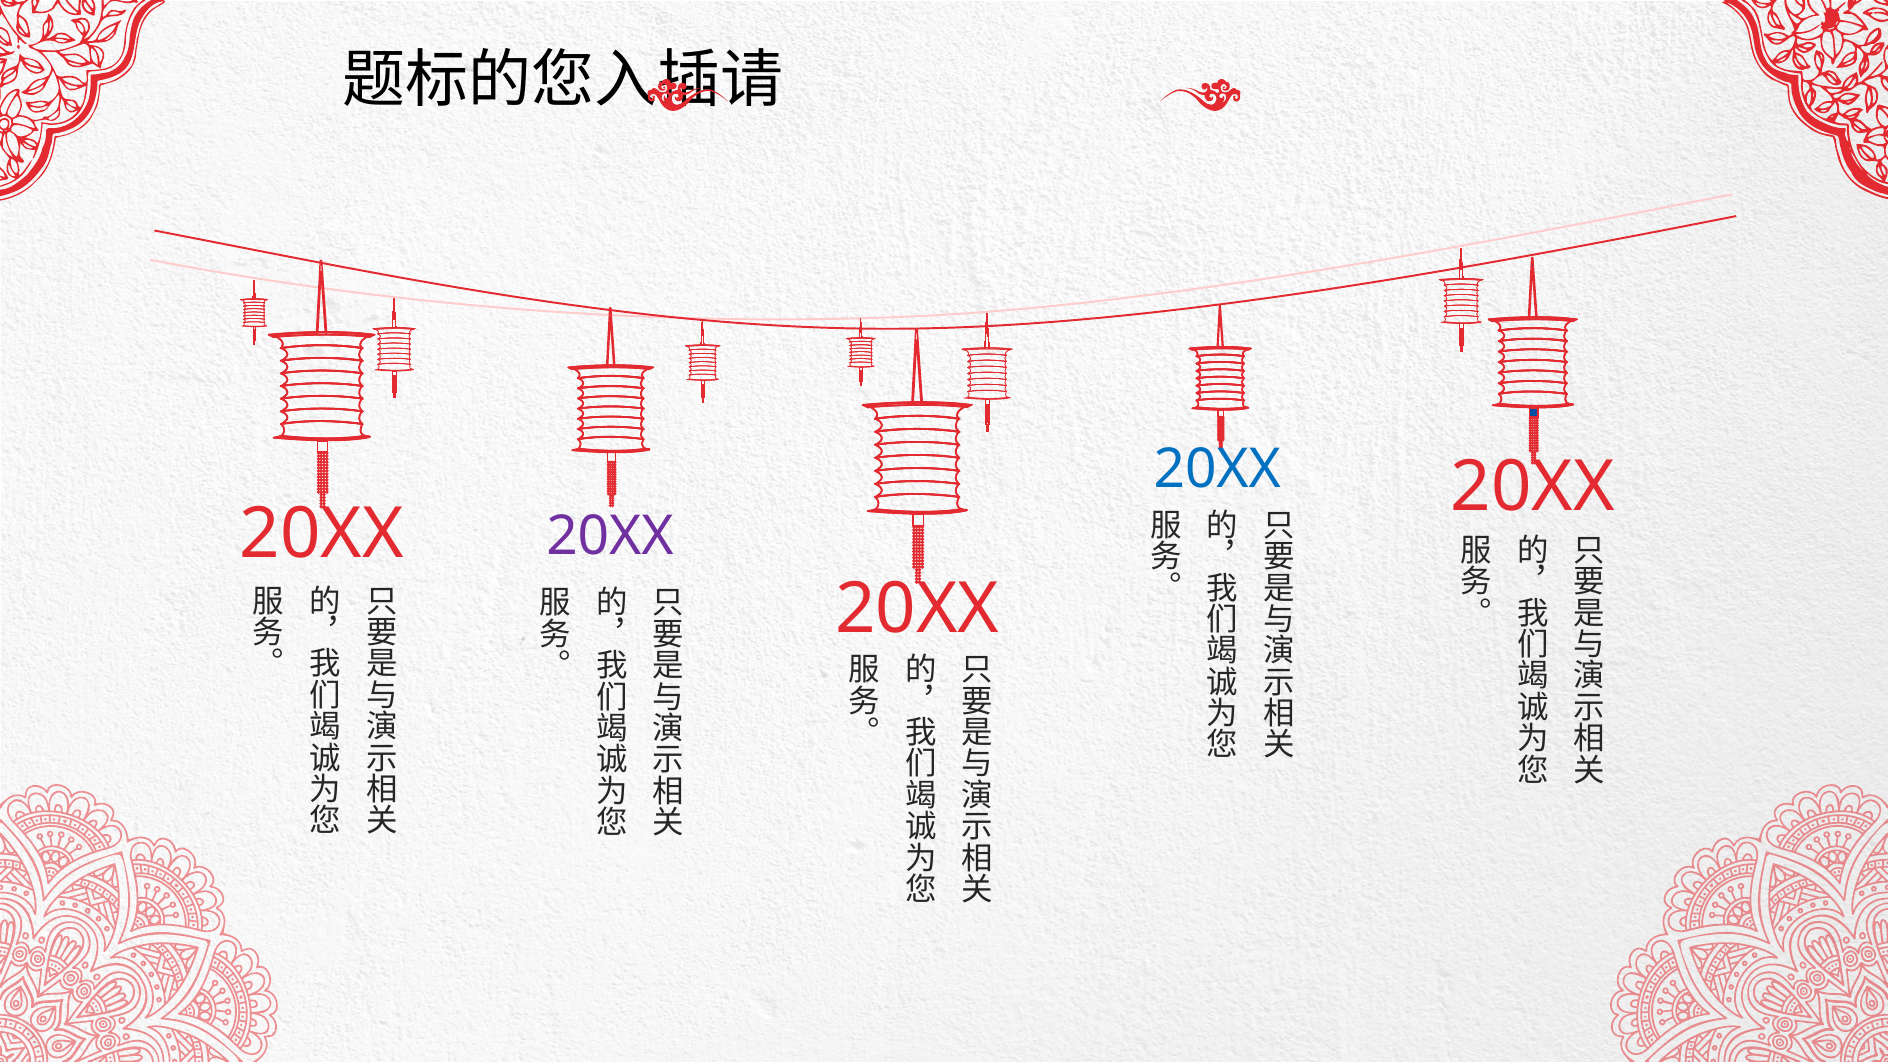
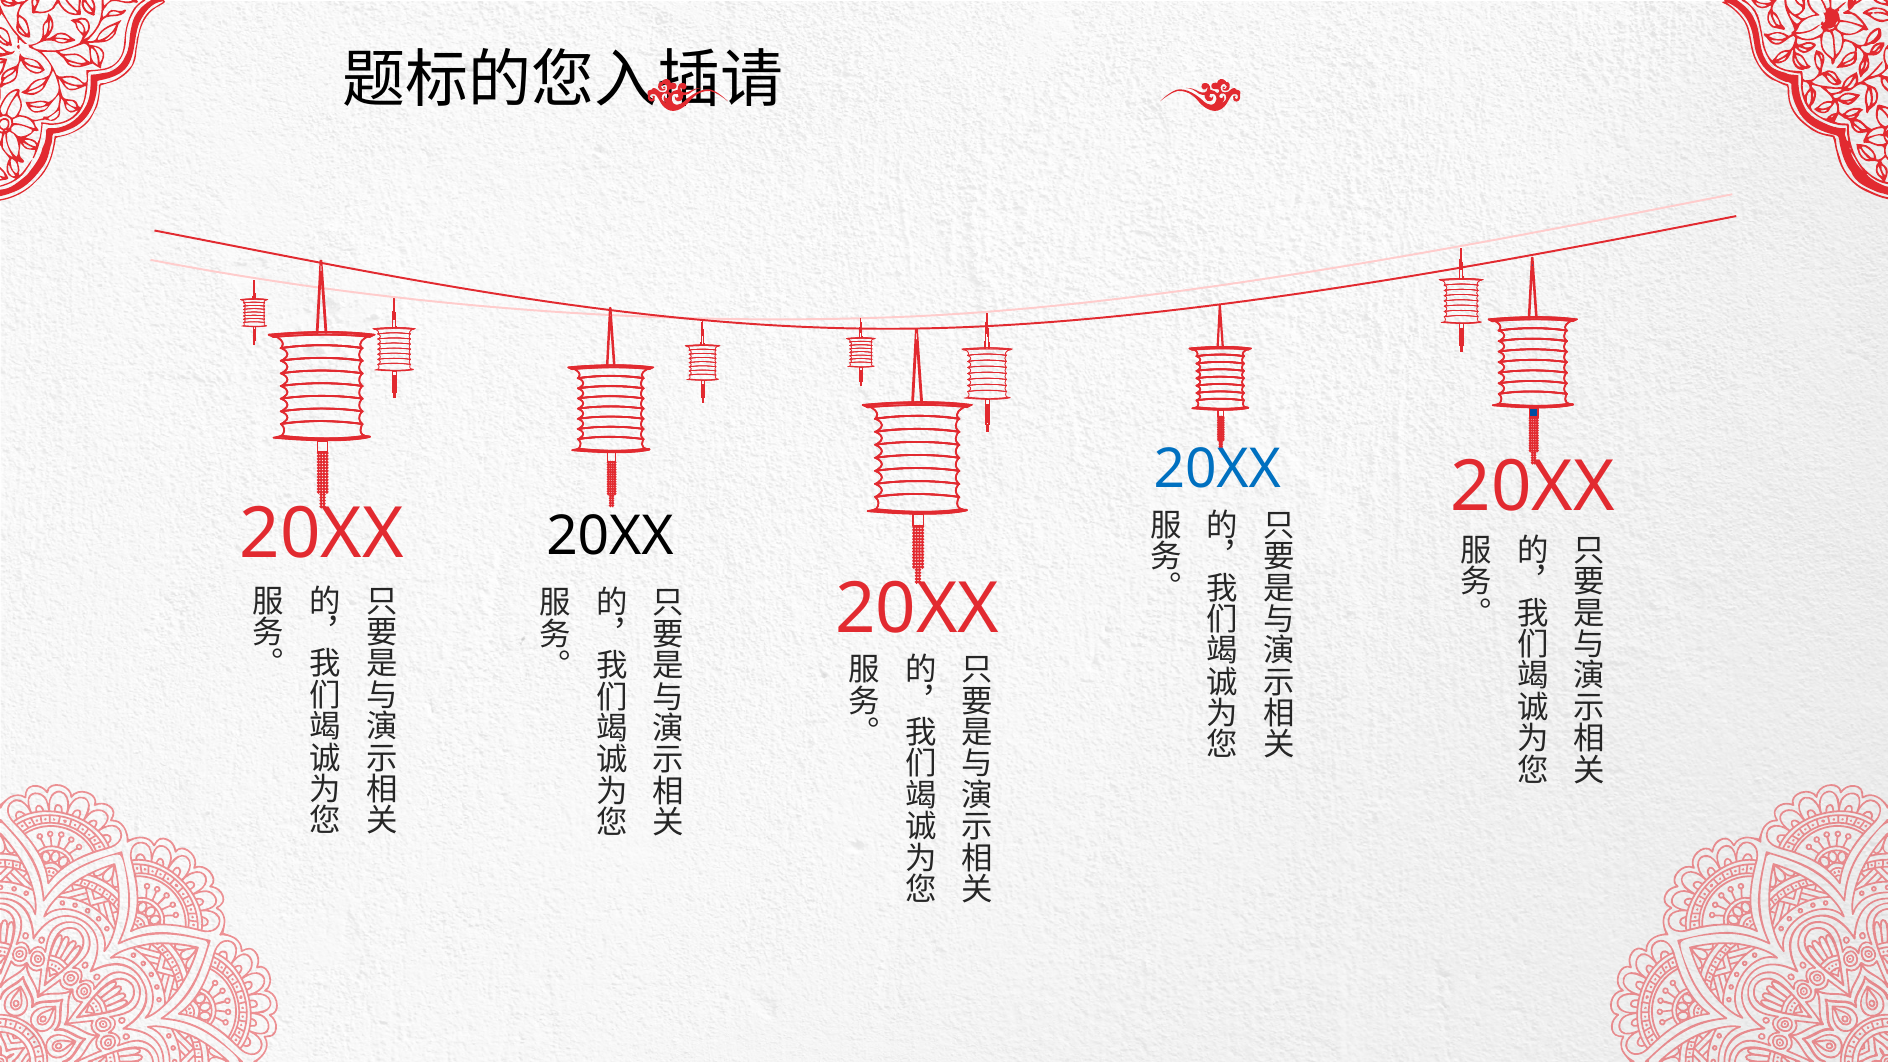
20XX at (610, 536) colour: purple -> black
